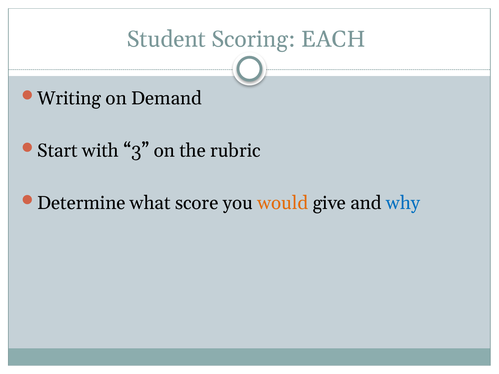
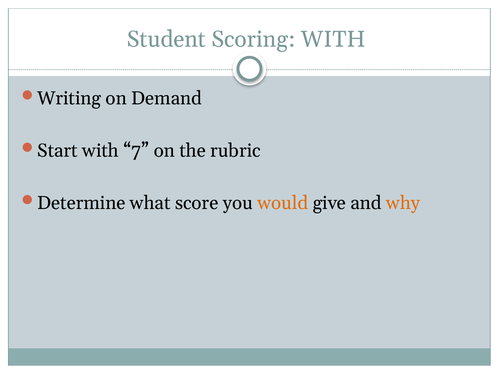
Scoring EACH: EACH -> WITH
3: 3 -> 7
why colour: blue -> orange
